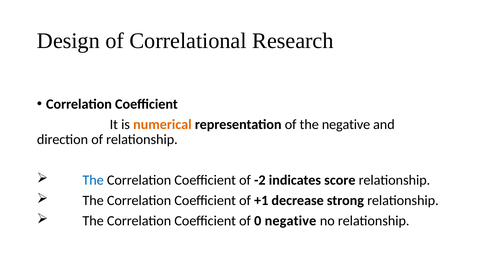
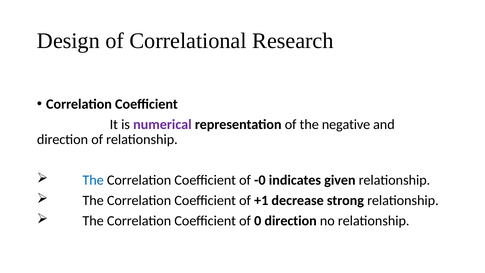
numerical colour: orange -> purple
-2: -2 -> -0
score: score -> given
0 negative: negative -> direction
